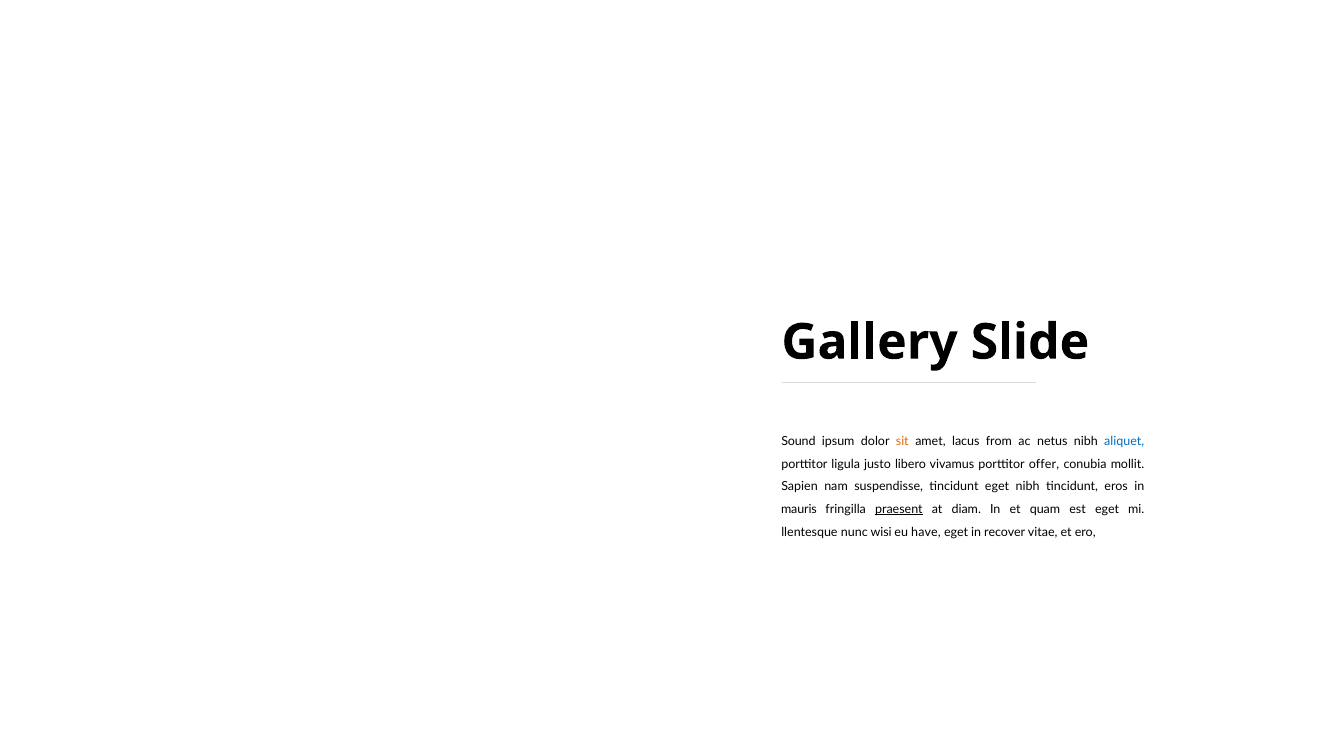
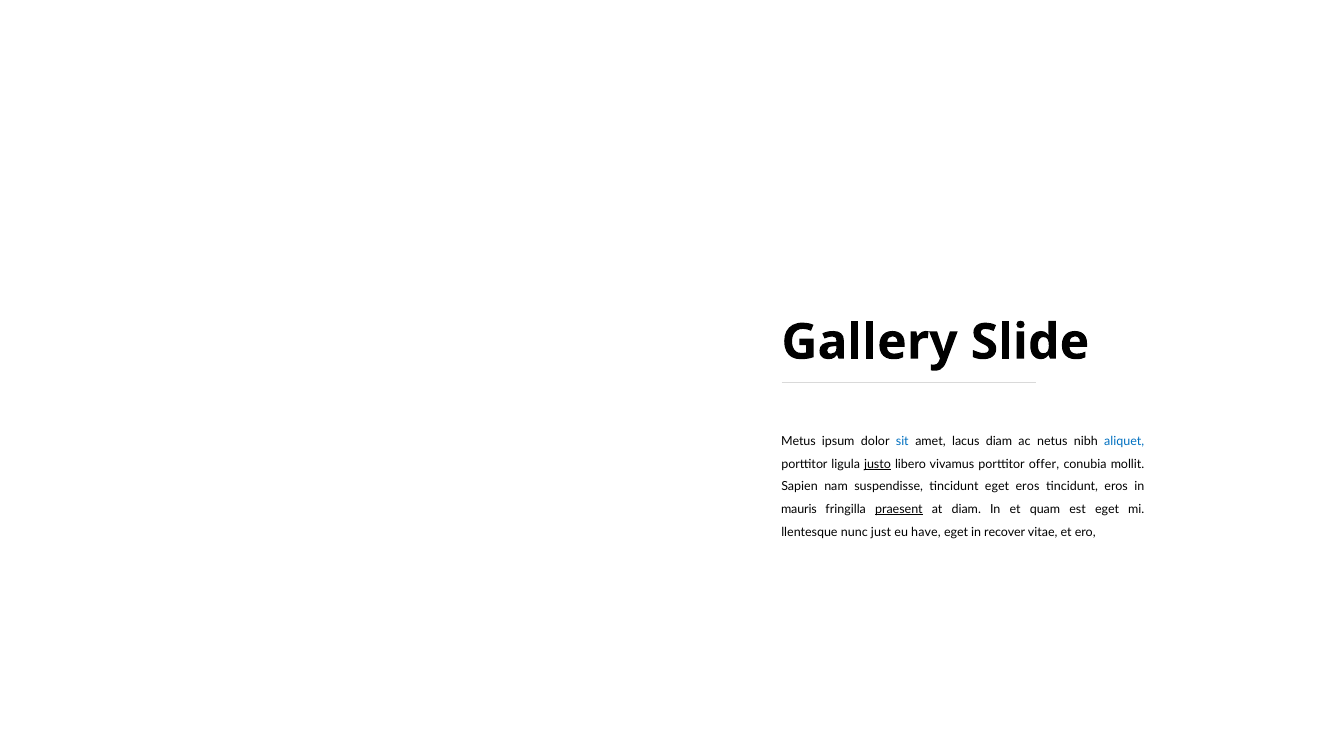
Sound: Sound -> Metus
sit colour: orange -> blue
lacus from: from -> diam
justo underline: none -> present
eget nibh: nibh -> eros
wisi: wisi -> just
